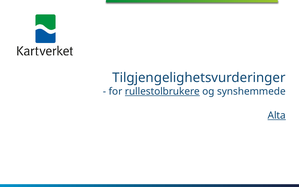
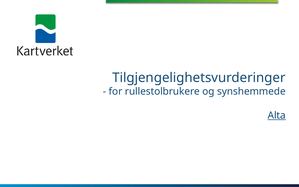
rullestolbrukere underline: present -> none
